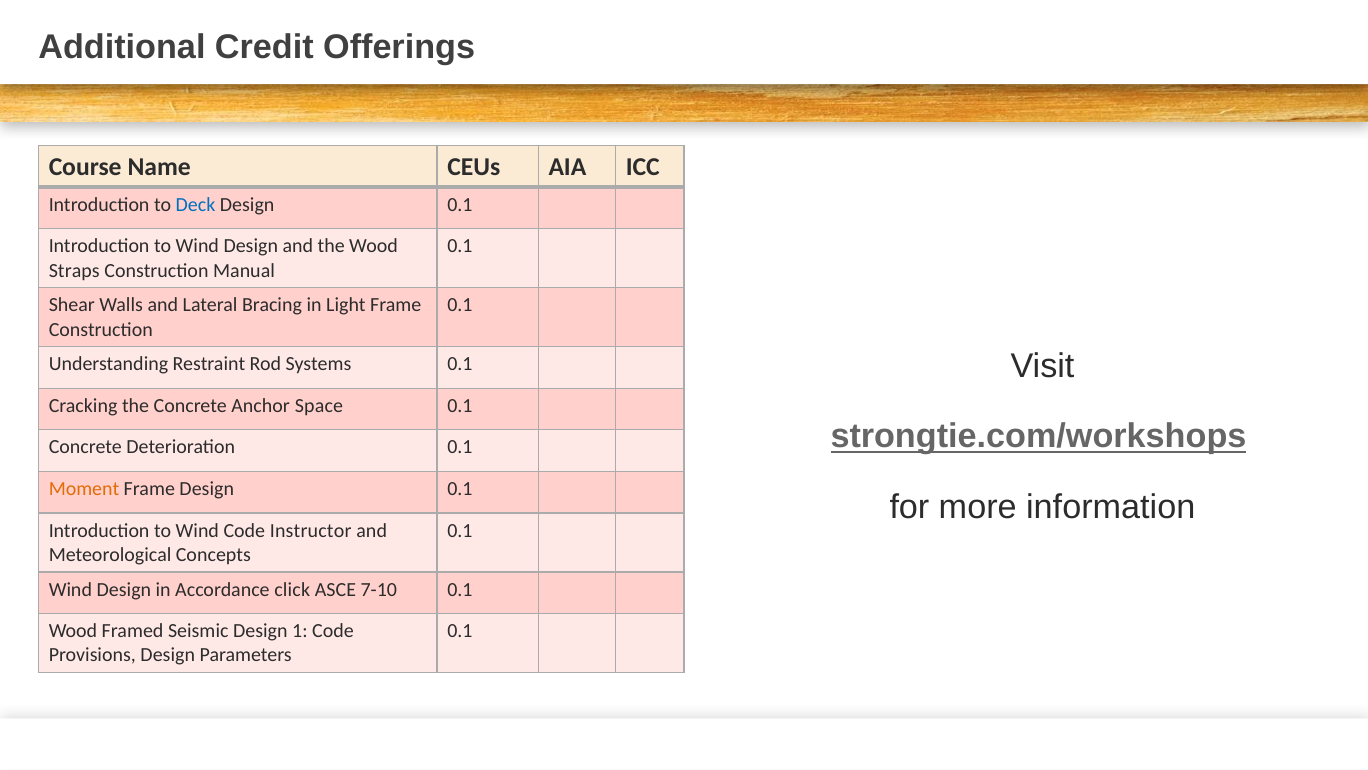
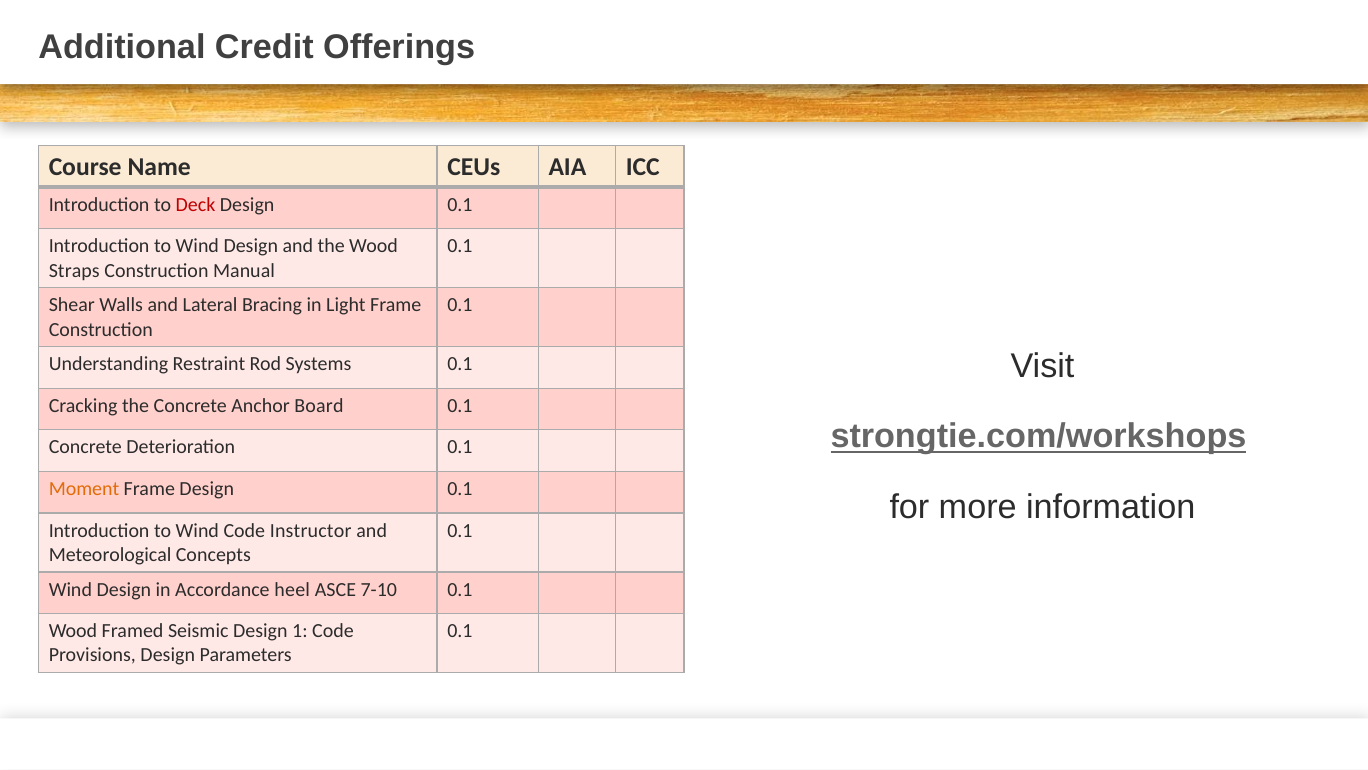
Deck colour: blue -> red
Space: Space -> Board
click: click -> heel
